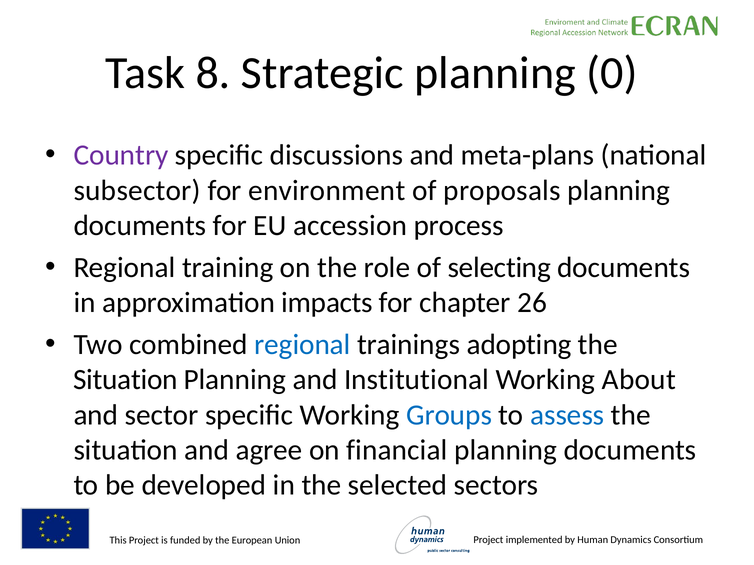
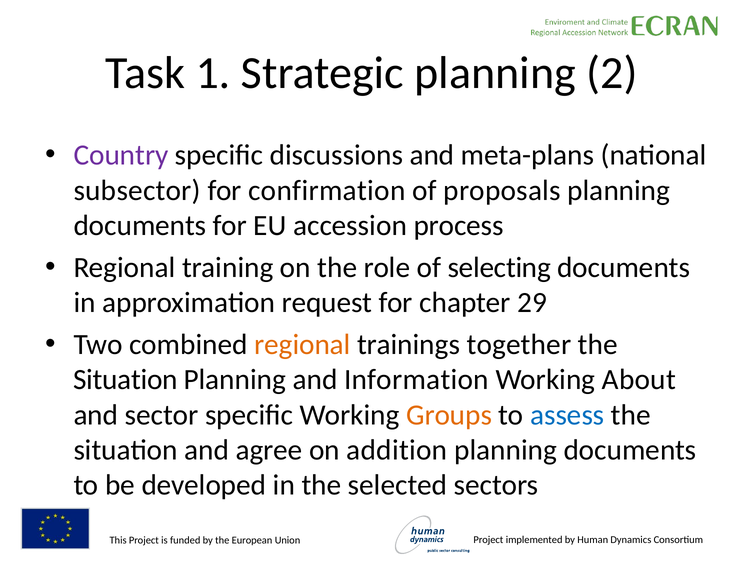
8: 8 -> 1
0: 0 -> 2
environment: environment -> confirmation
impacts: impacts -> request
26: 26 -> 29
regional at (302, 345) colour: blue -> orange
adopting: adopting -> together
Institutional: Institutional -> Information
Groups colour: blue -> orange
financial: financial -> addition
